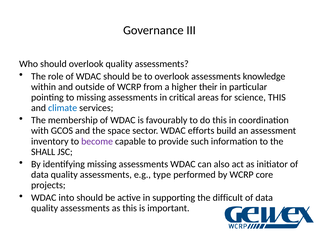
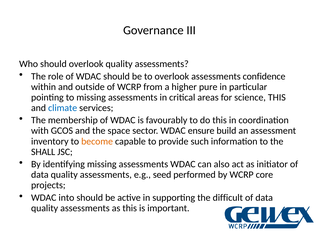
knowledge: knowledge -> confidence
their: their -> pure
efforts: efforts -> ensure
become colour: purple -> orange
type: type -> seed
